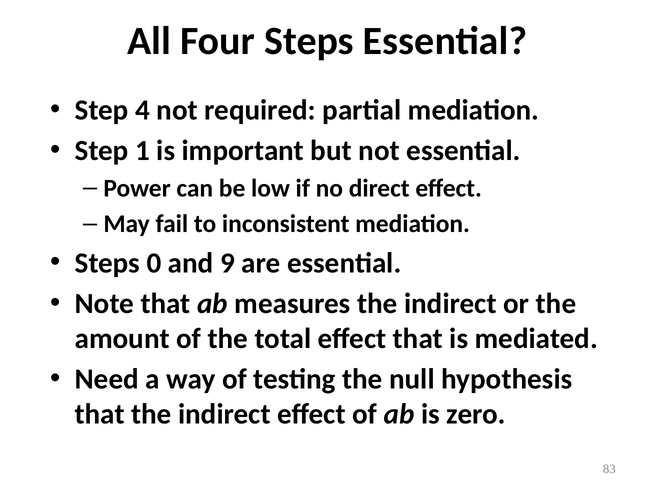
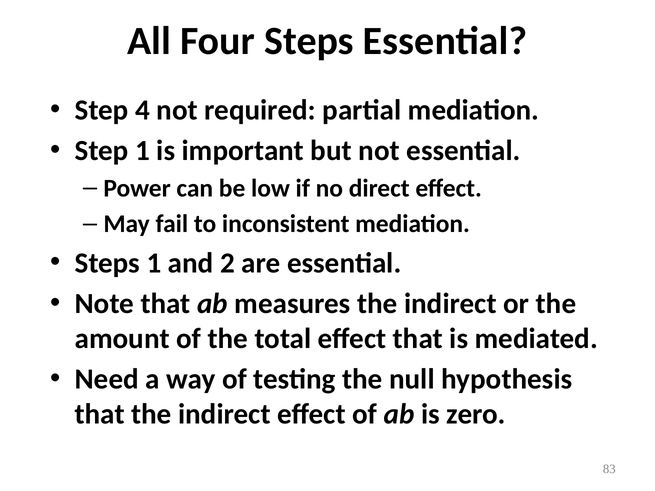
Steps 0: 0 -> 1
9: 9 -> 2
